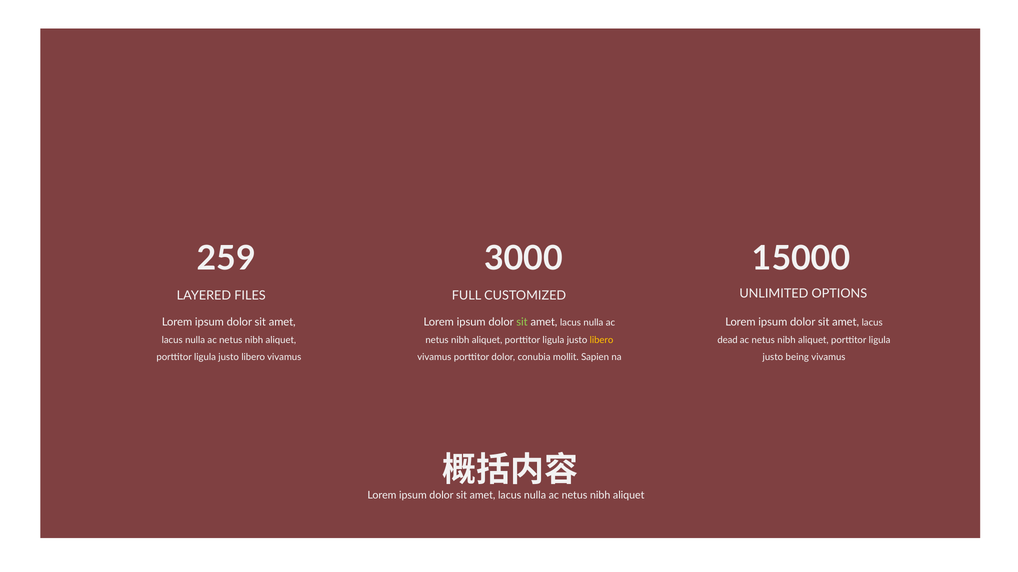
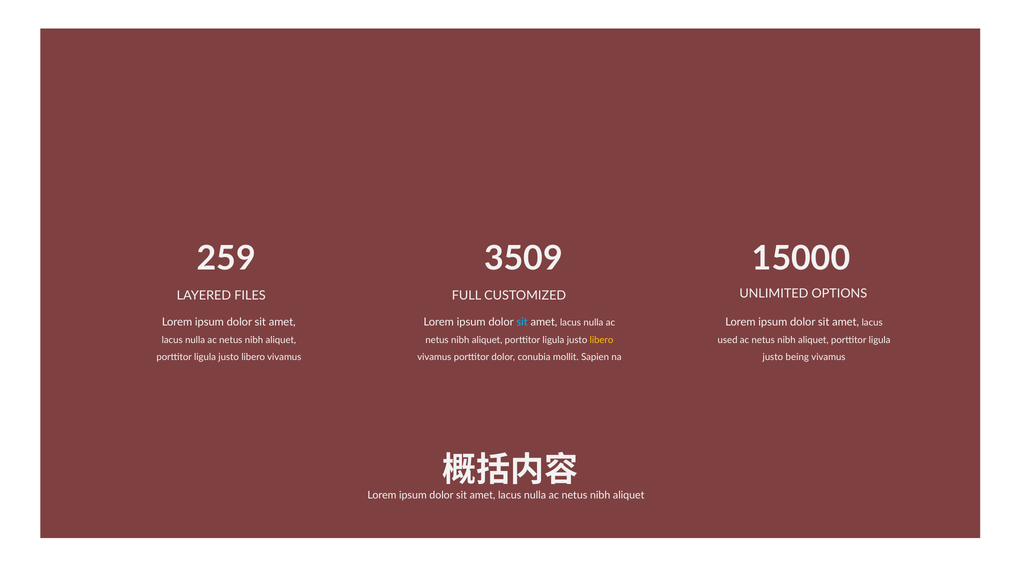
3000: 3000 -> 3509
sit at (522, 322) colour: light green -> light blue
dead: dead -> used
